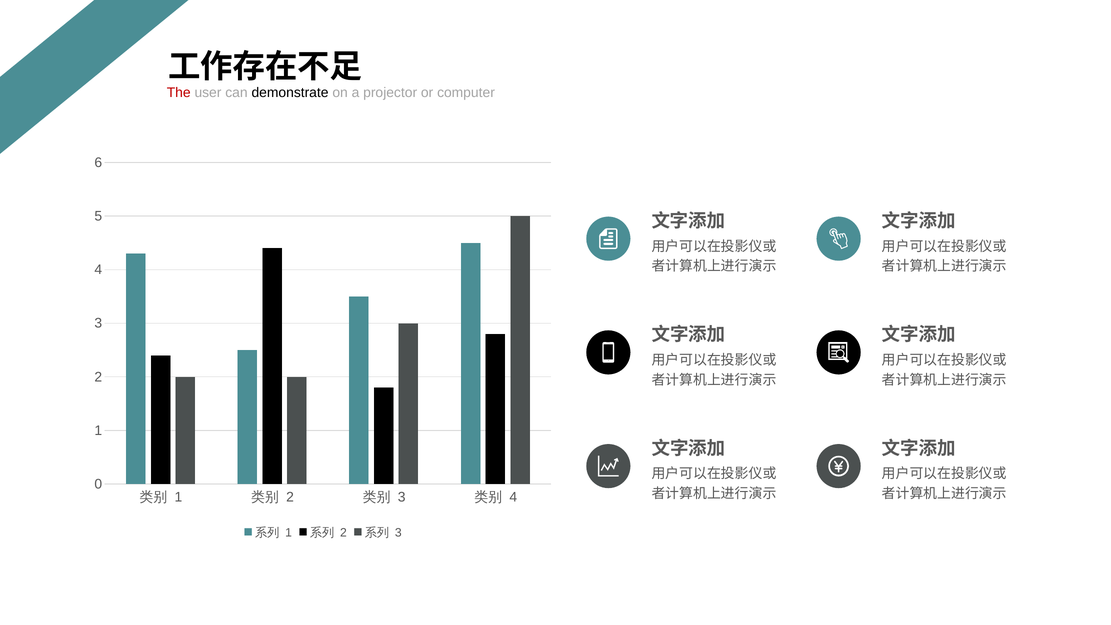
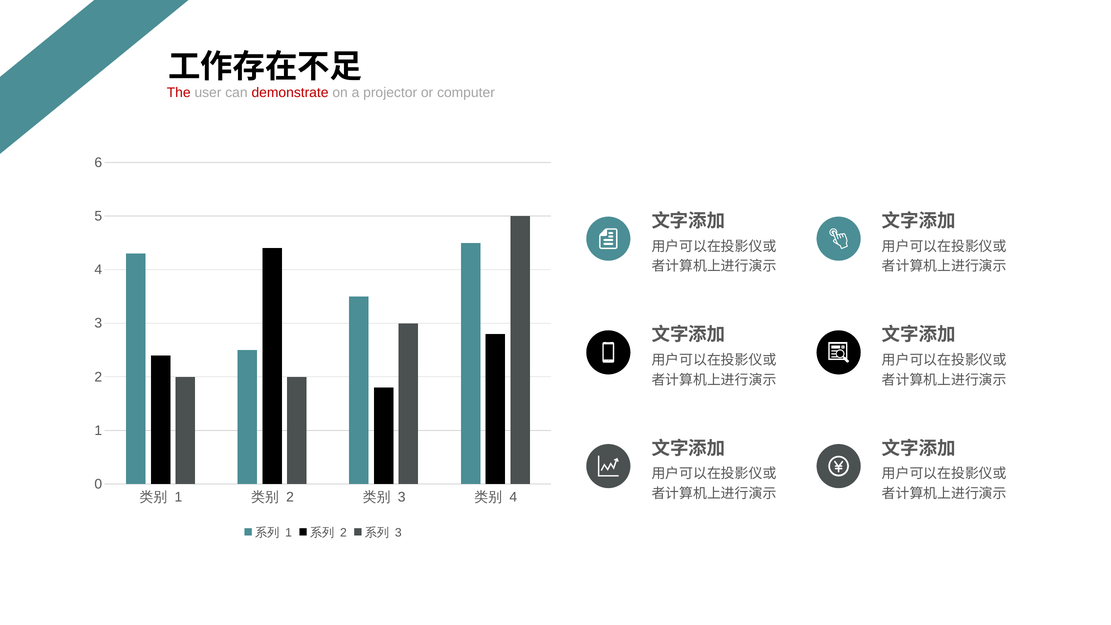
demonstrate colour: black -> red
